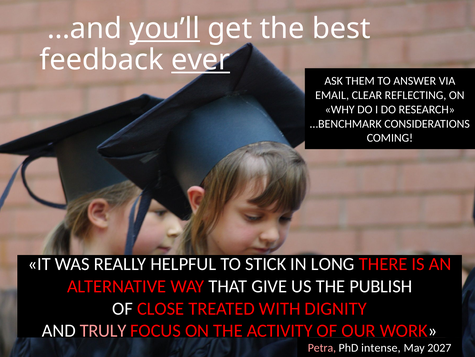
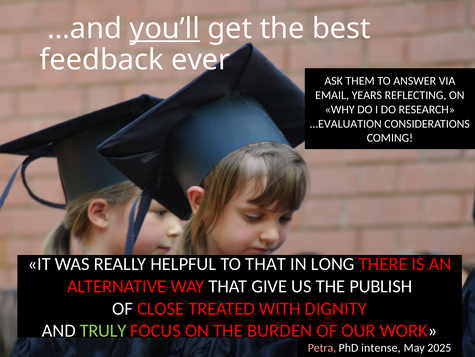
ever underline: present -> none
CLEAR: CLEAR -> YEARS
…BENCHMARK: …BENCHMARK -> …EVALUATION
TO STICK: STICK -> THAT
TRULY colour: pink -> light green
ACTIVITY: ACTIVITY -> BURDEN
2027: 2027 -> 2025
